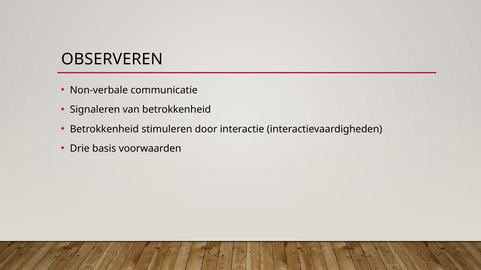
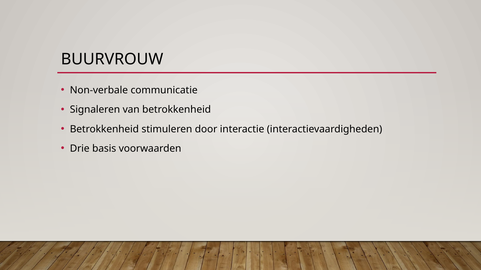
OBSERVEREN: OBSERVEREN -> BUURVROUW
